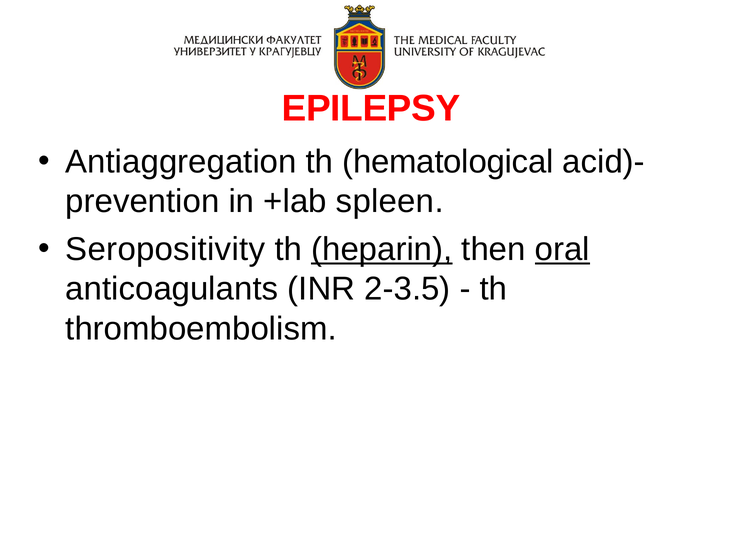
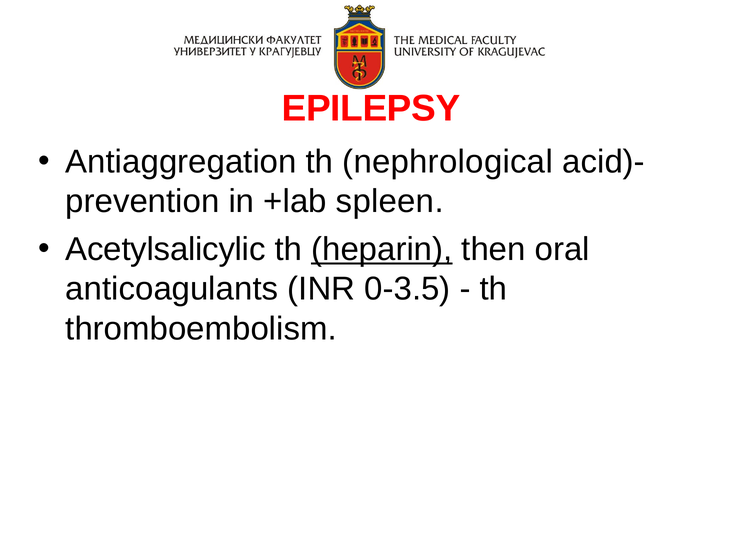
hematological: hematological -> nephrological
Seropositivity: Seropositivity -> Acetylsalicylic
oral underline: present -> none
2-3.5: 2-3.5 -> 0-3.5
